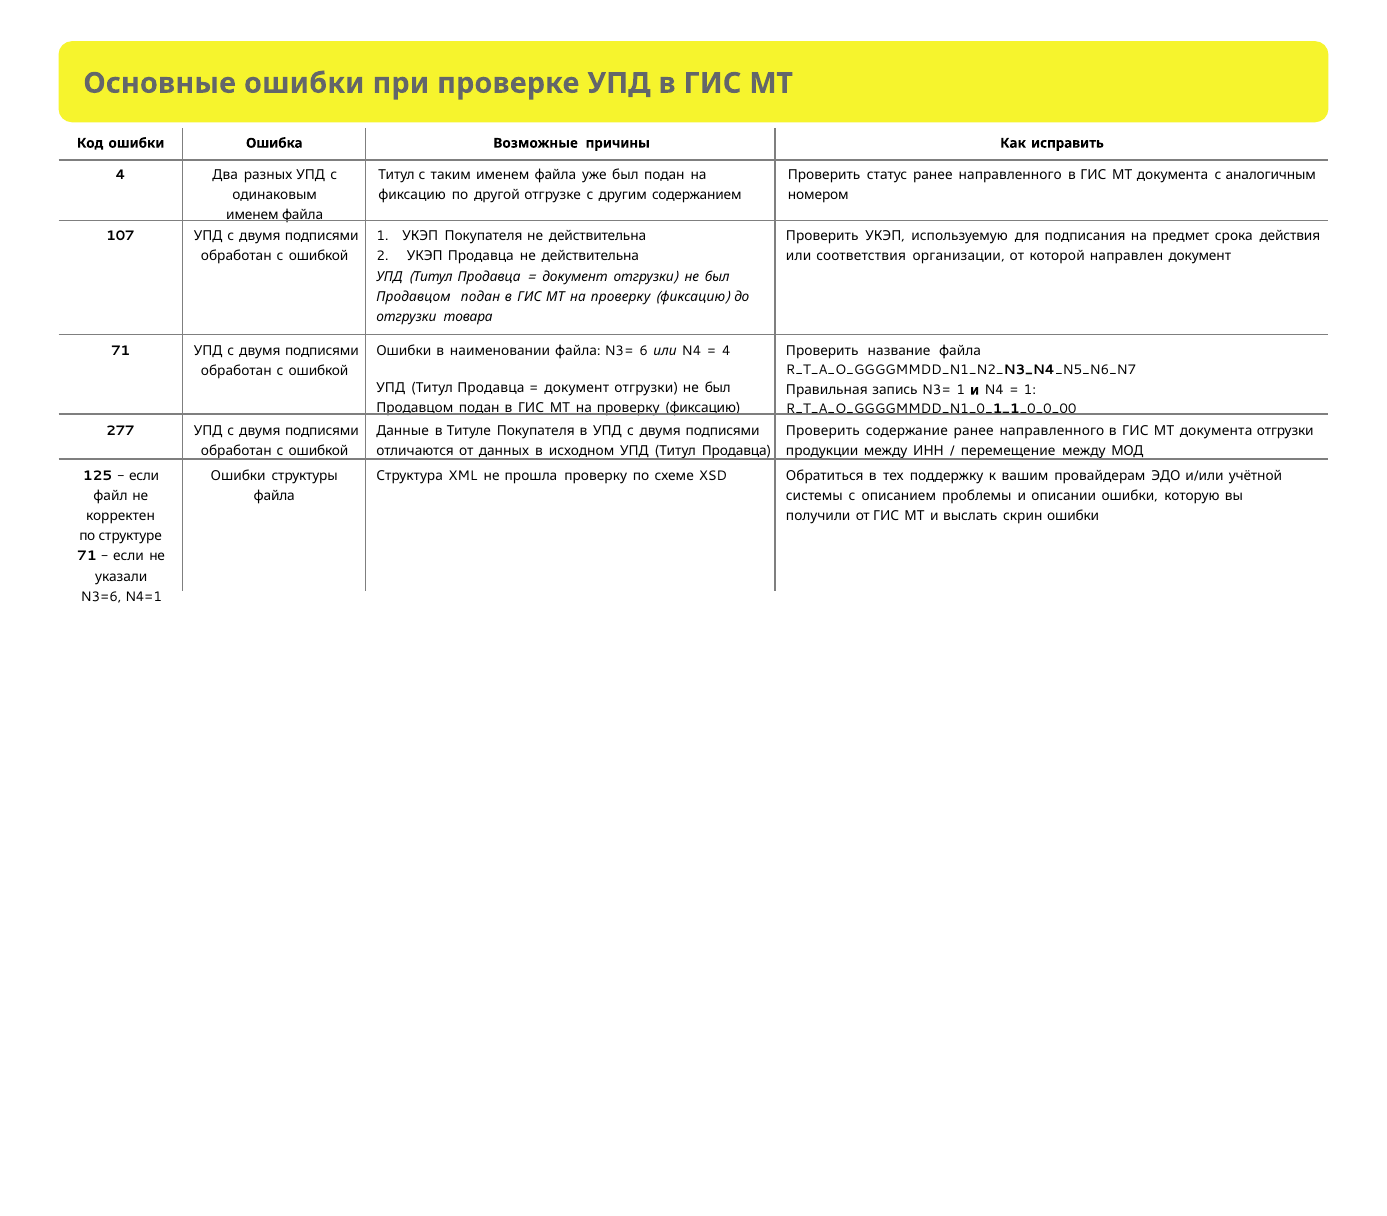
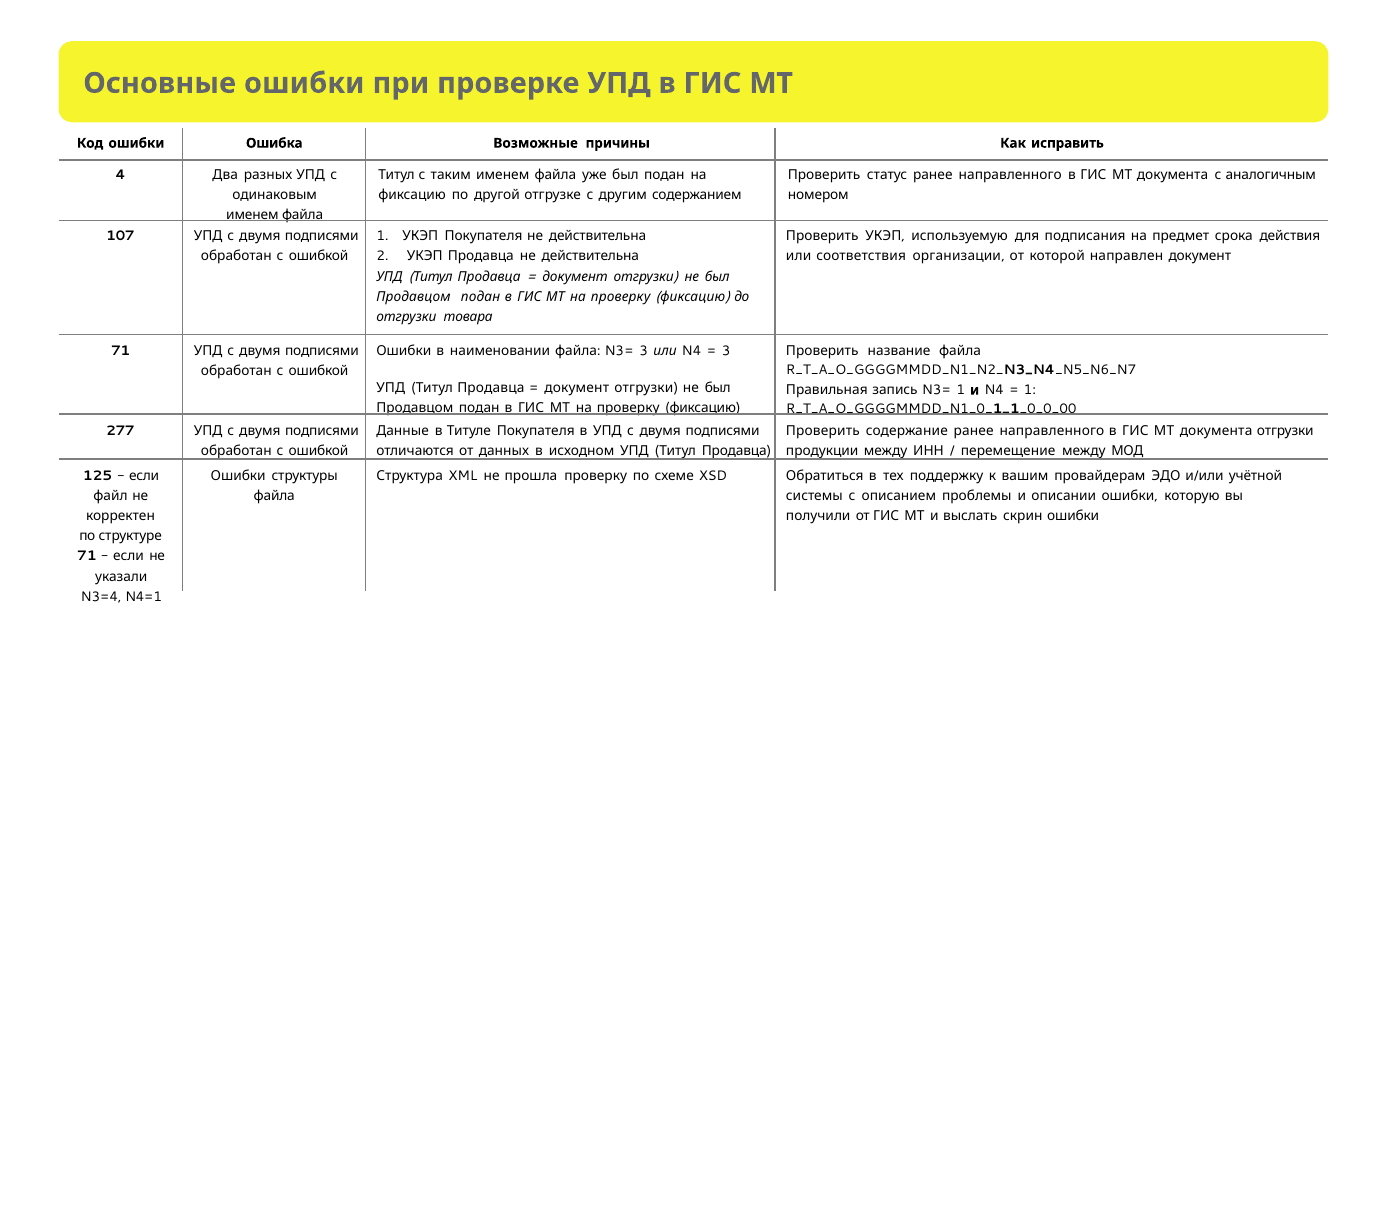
N3= 6: 6 -> 3
4 at (726, 351): 4 -> 3
N3=6: N3=6 -> N3=4
